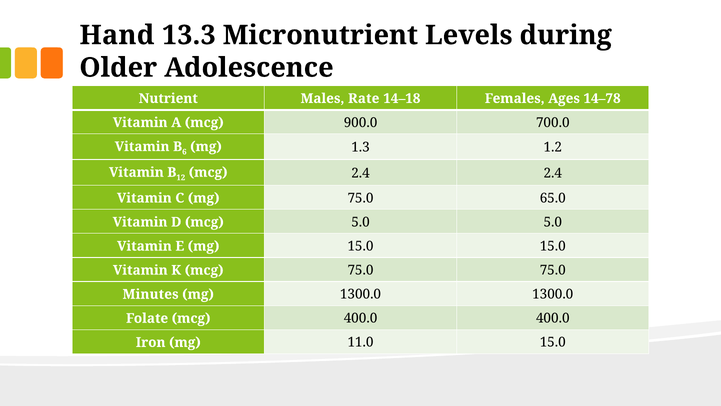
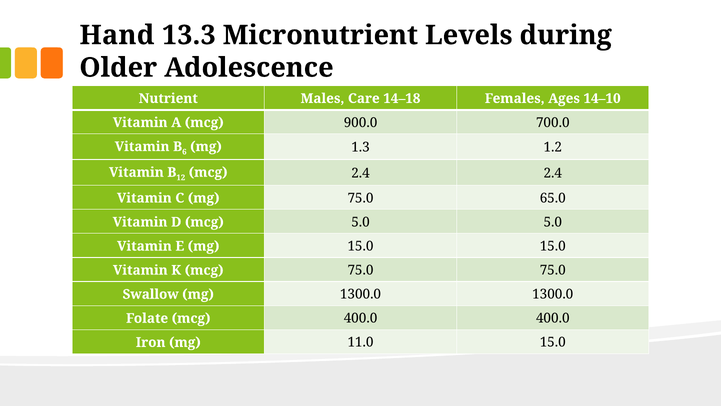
Rate: Rate -> Care
14–78: 14–78 -> 14–10
Minutes: Minutes -> Swallow
